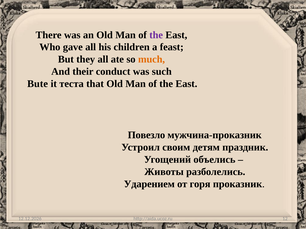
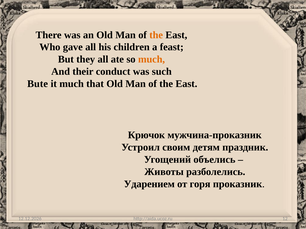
the at (156, 35) colour: purple -> orange
it теста: теста -> much
Повезло: Повезло -> Крючок
